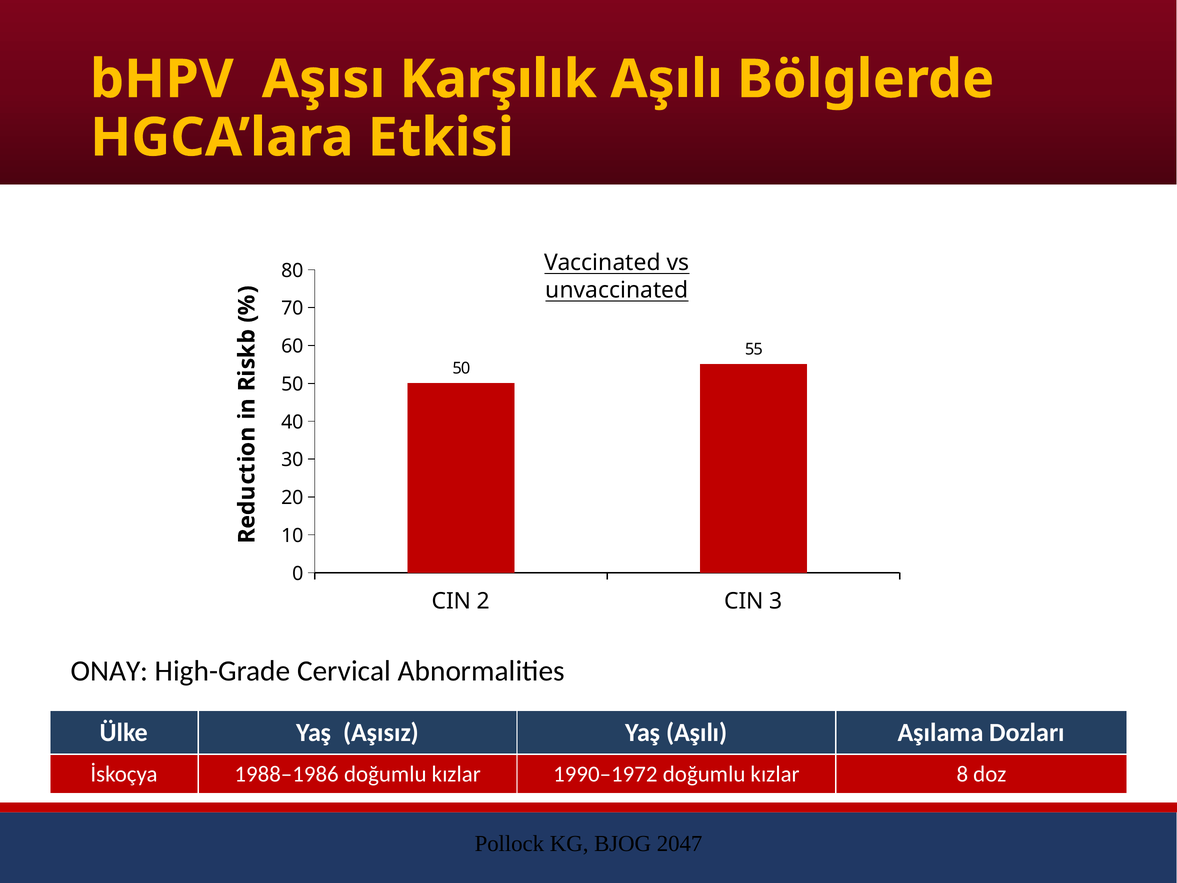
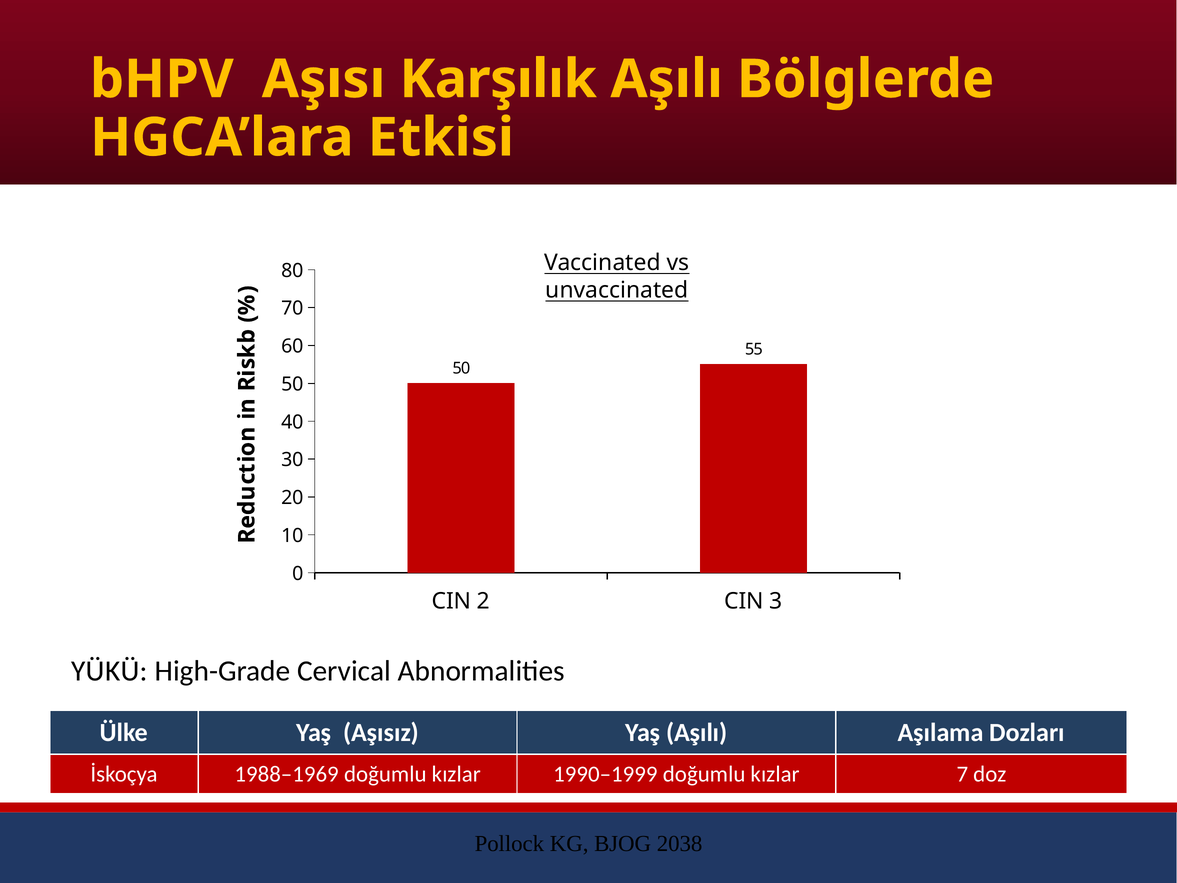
ONAY: ONAY -> YÜKÜ
1988–1986: 1988–1986 -> 1988–1969
1990–1972: 1990–1972 -> 1990–1999
8: 8 -> 7
2047: 2047 -> 2038
